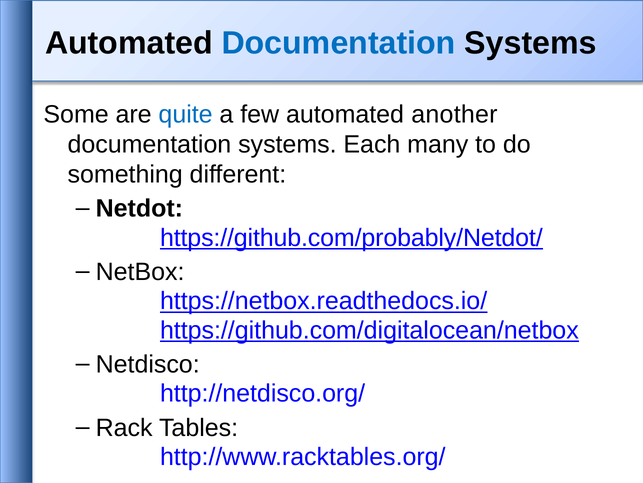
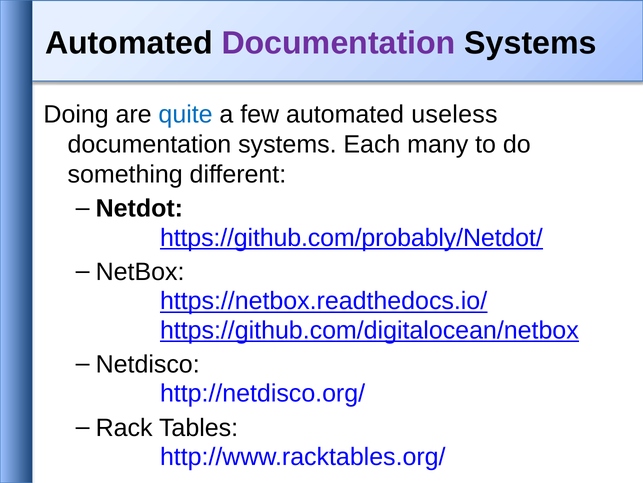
Documentation at (339, 43) colour: blue -> purple
Some: Some -> Doing
another: another -> useless
